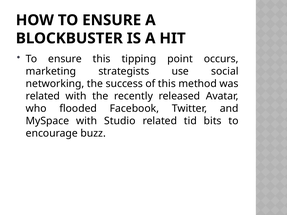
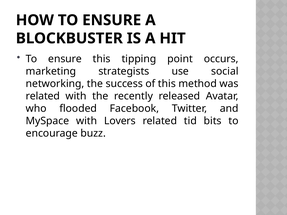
Studio: Studio -> Lovers
